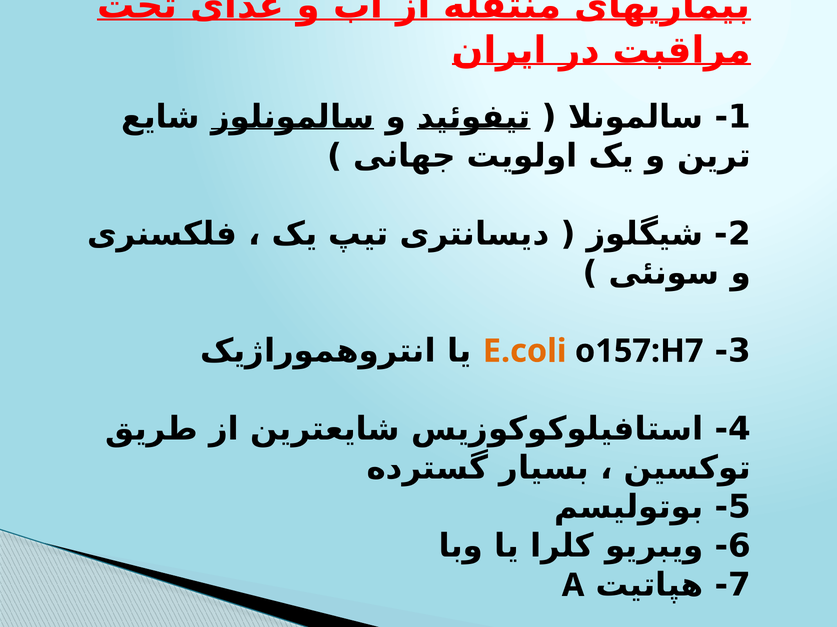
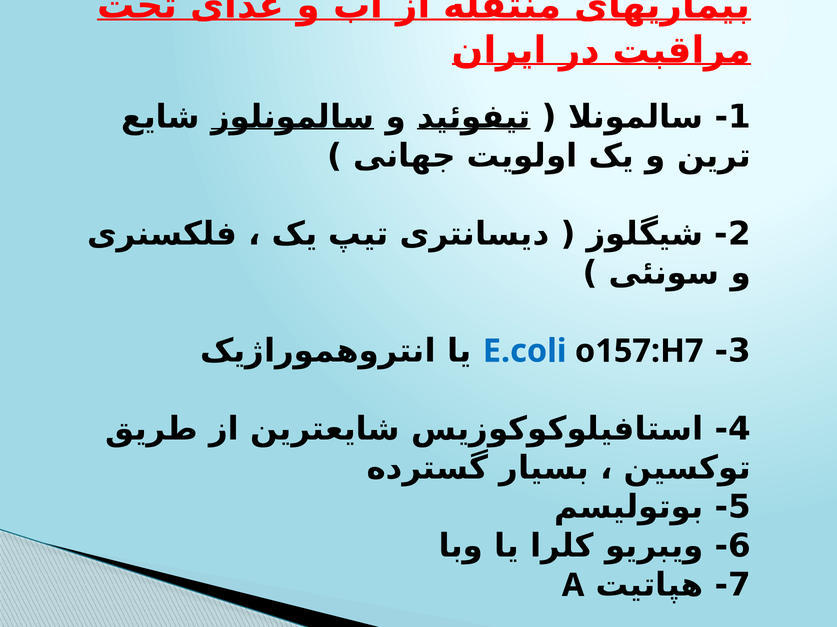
E.coli colour: orange -> blue
